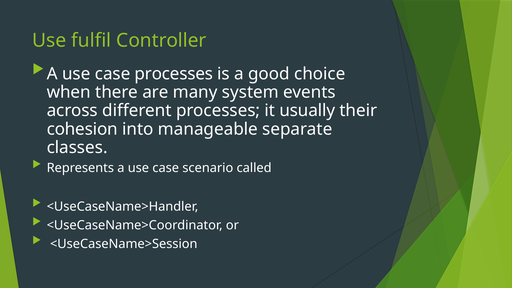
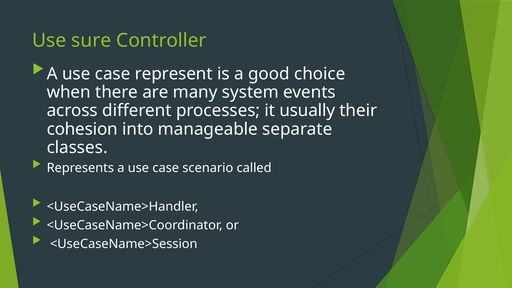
fulfil: fulfil -> sure
case processes: processes -> represent
